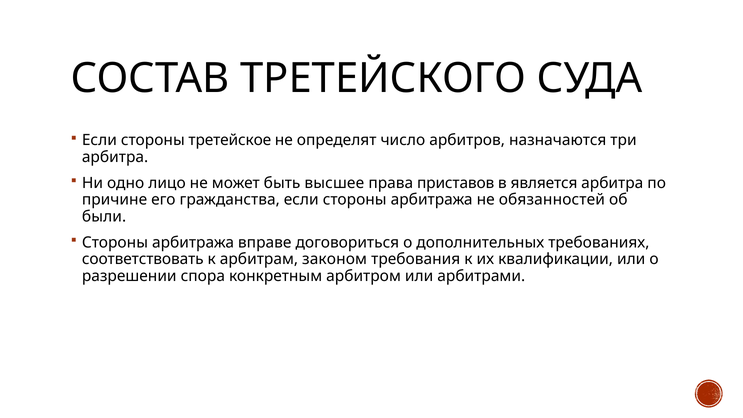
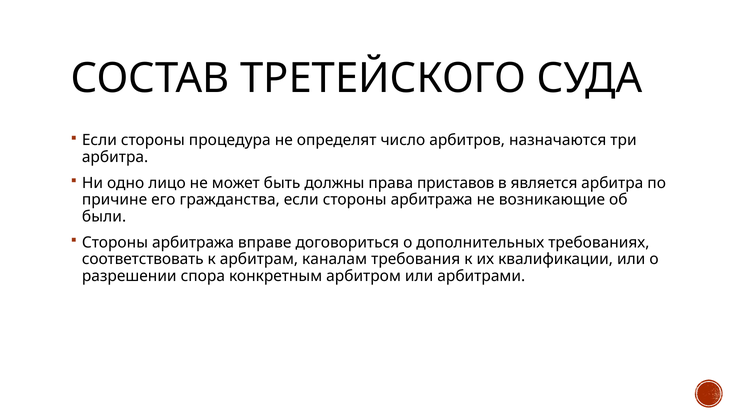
третейское: третейское -> процедура
высшее: высшее -> должны
обязанностей: обязанностей -> возникающие
законом: законом -> каналам
